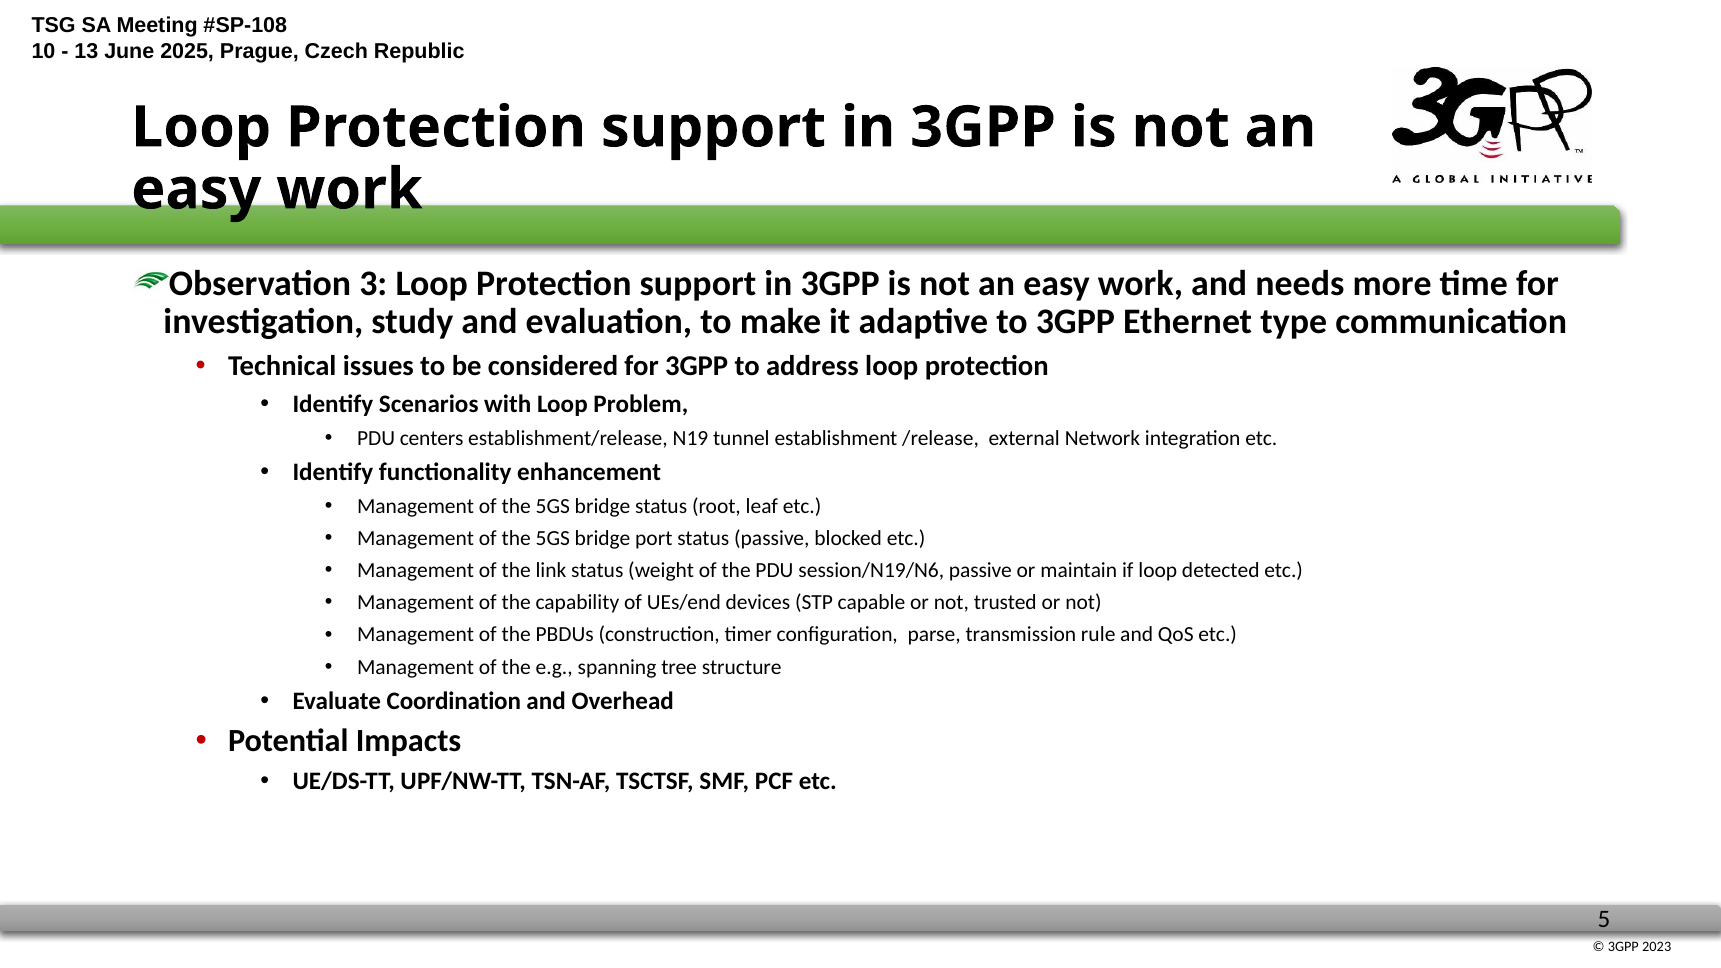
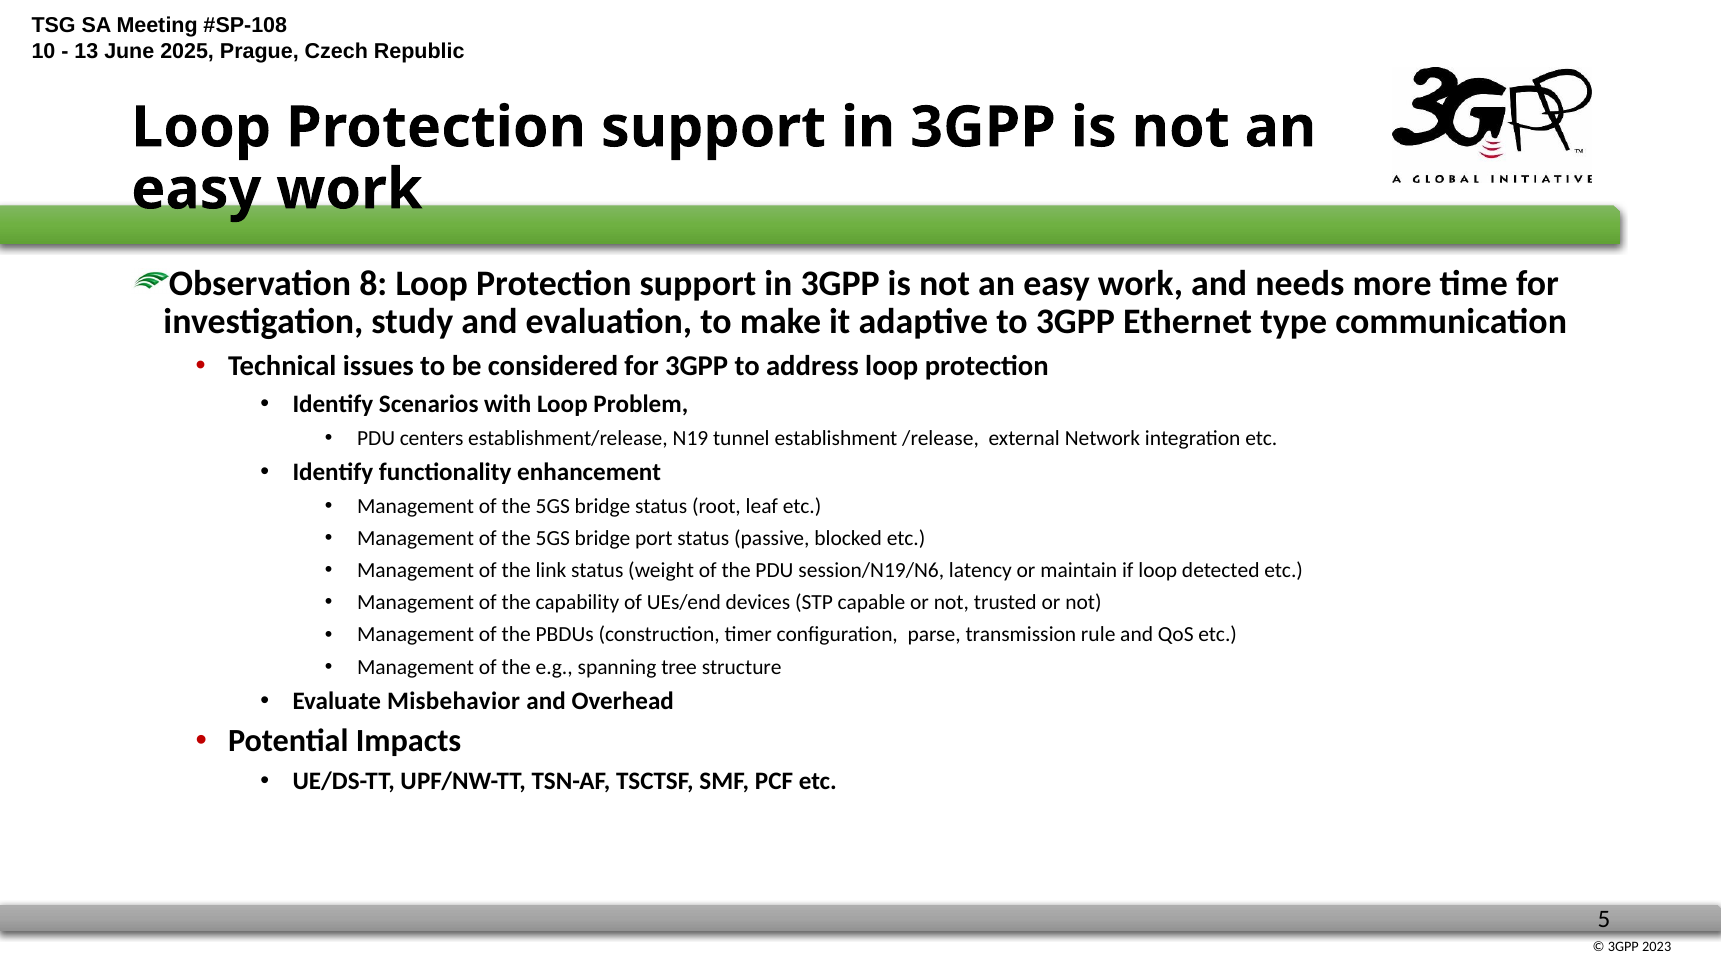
3: 3 -> 8
session/N19/N6 passive: passive -> latency
Coordination: Coordination -> Misbehavior
